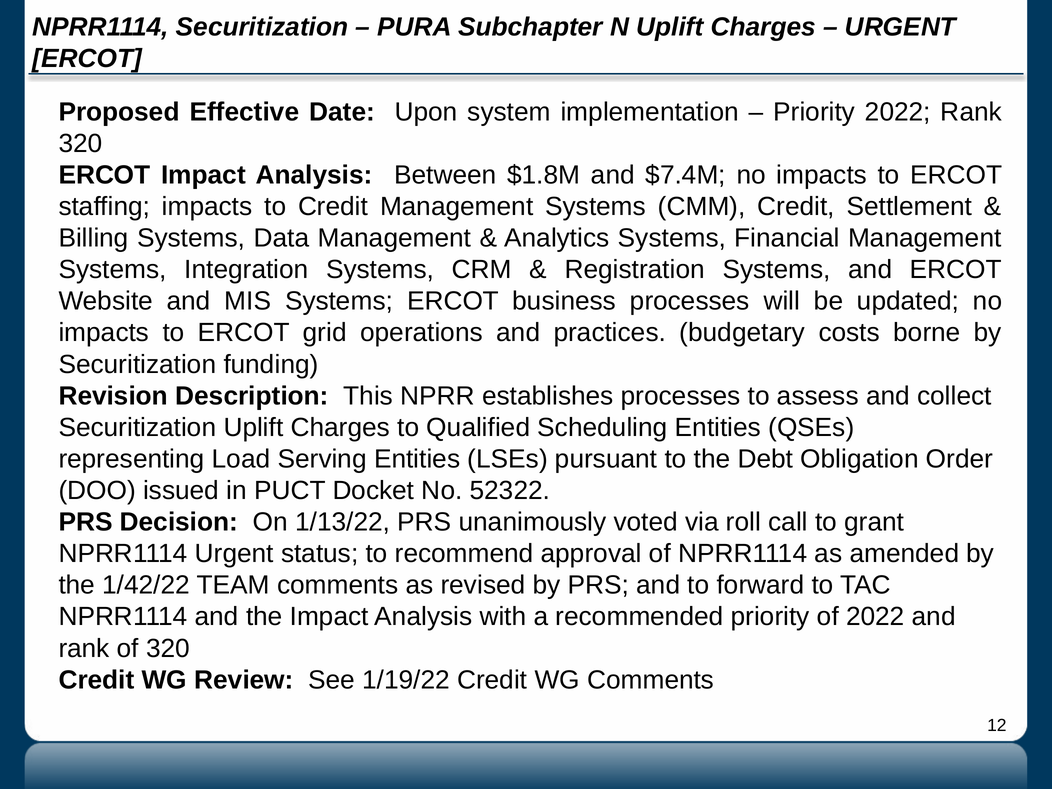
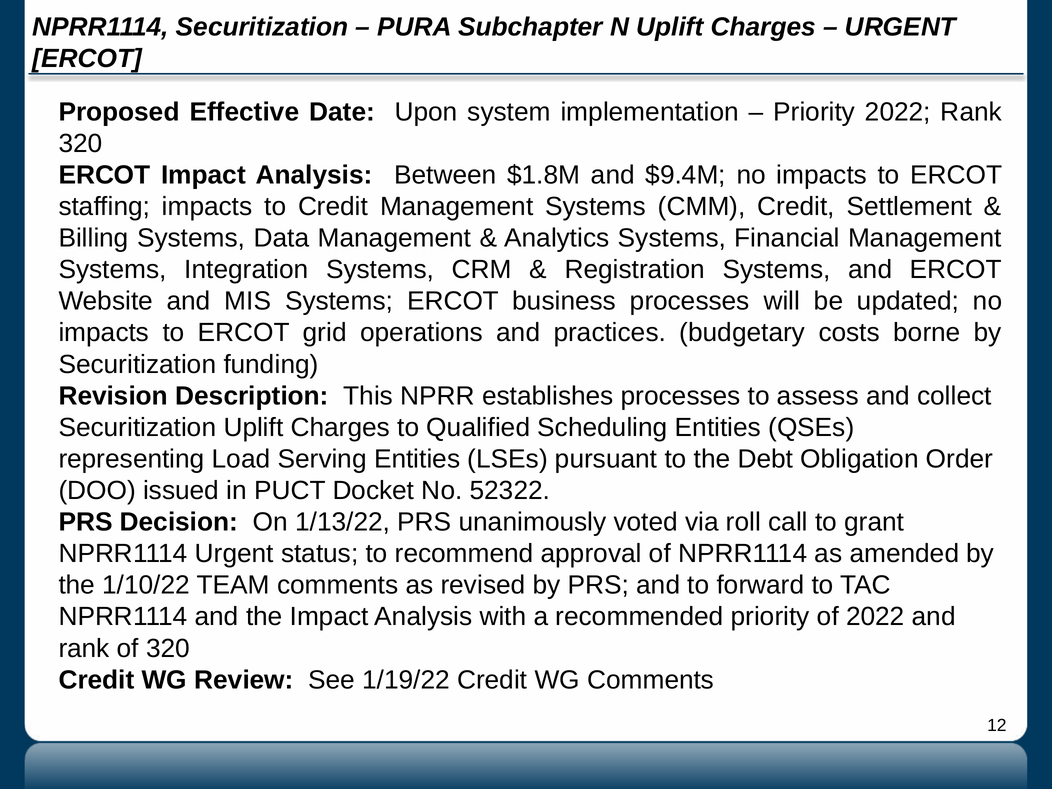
$7.4M: $7.4M -> $9.4M
1/42/22: 1/42/22 -> 1/10/22
